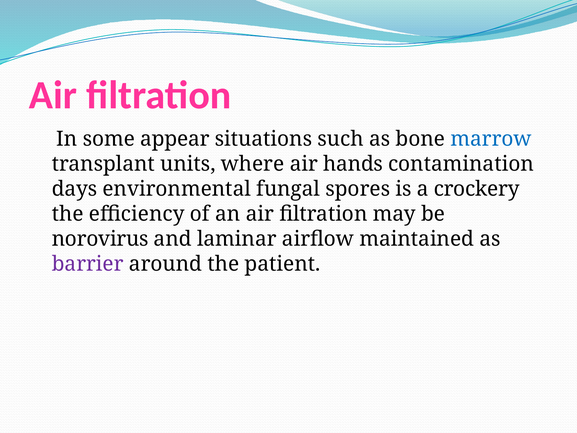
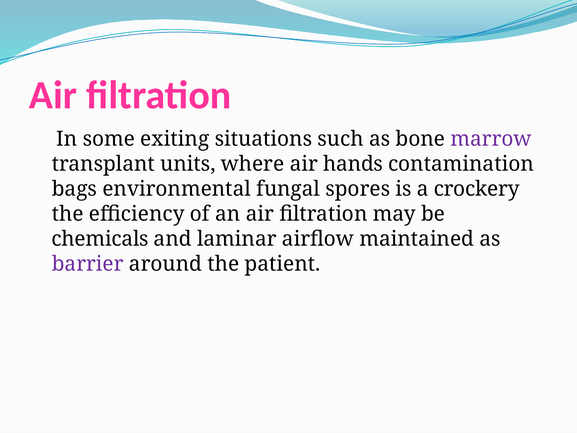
appear: appear -> exiting
marrow colour: blue -> purple
days: days -> bags
norovirus: norovirus -> chemicals
